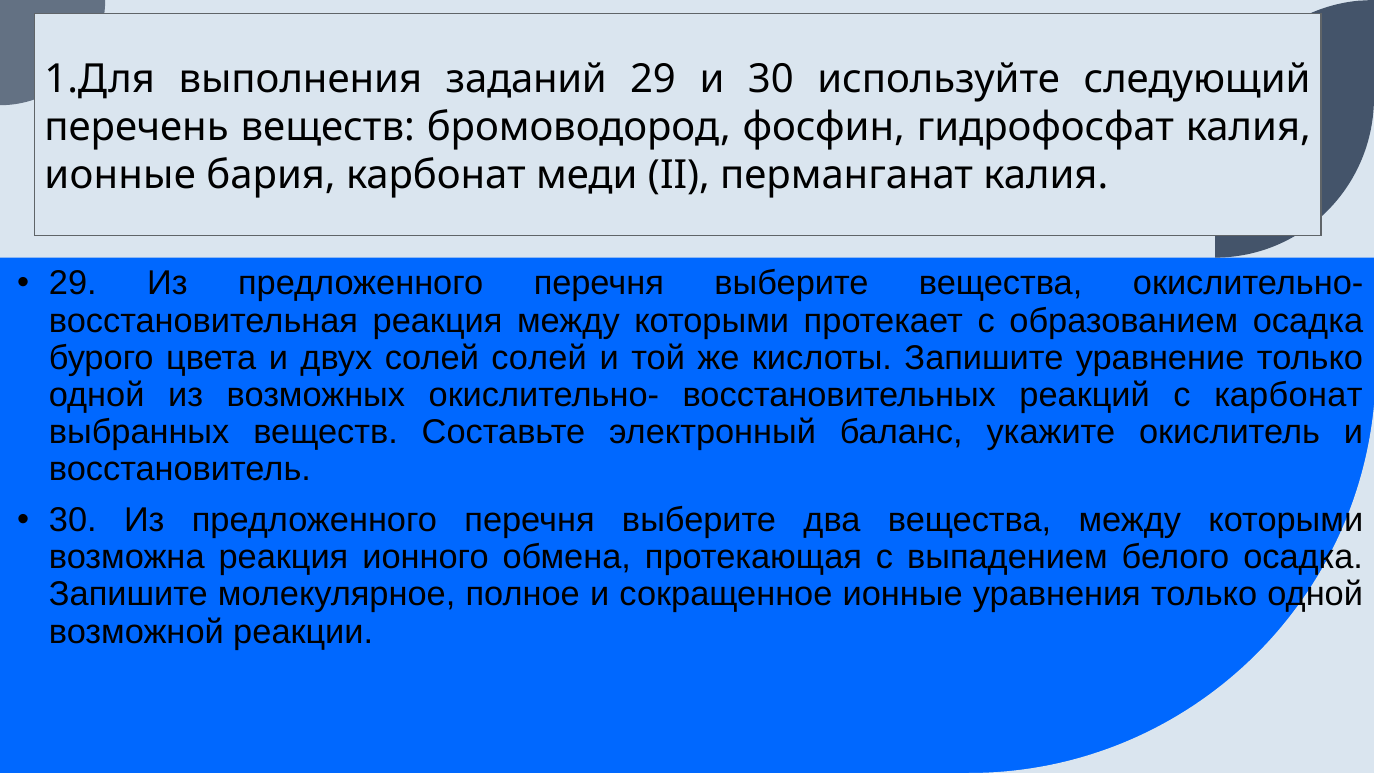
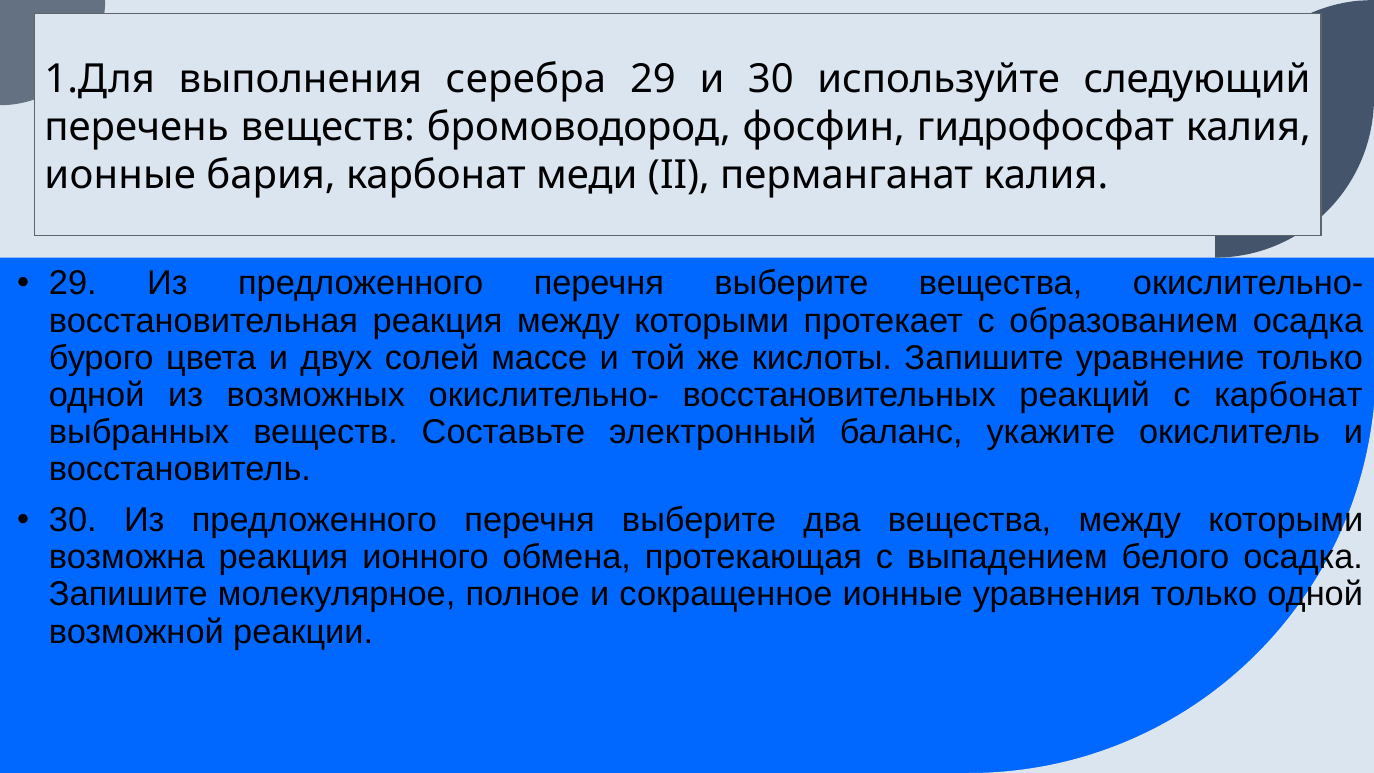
заданий: заданий -> серебра
солей солей: солей -> массе
